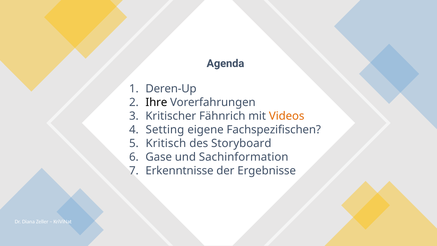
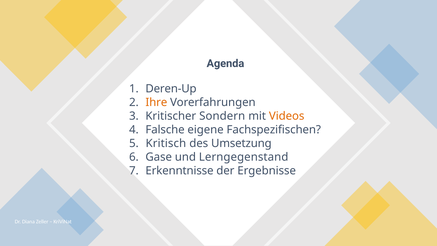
Ihre colour: black -> orange
Fähnrich: Fähnrich -> Sondern
Setting: Setting -> Falsche
Storyboard: Storyboard -> Umsetzung
Sachinformation: Sachinformation -> Lerngegenstand
